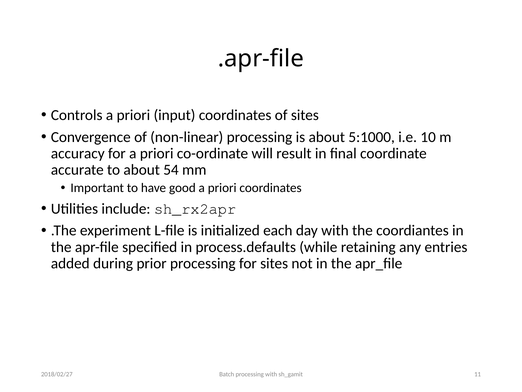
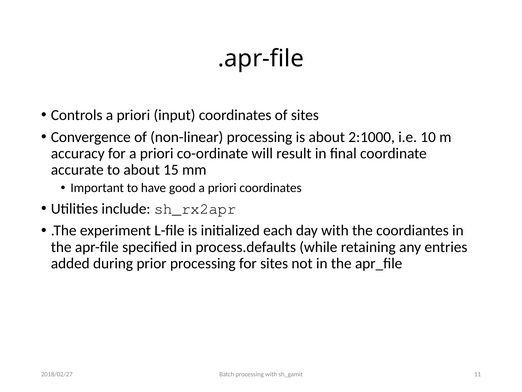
5:1000: 5:1000 -> 2:1000
54: 54 -> 15
